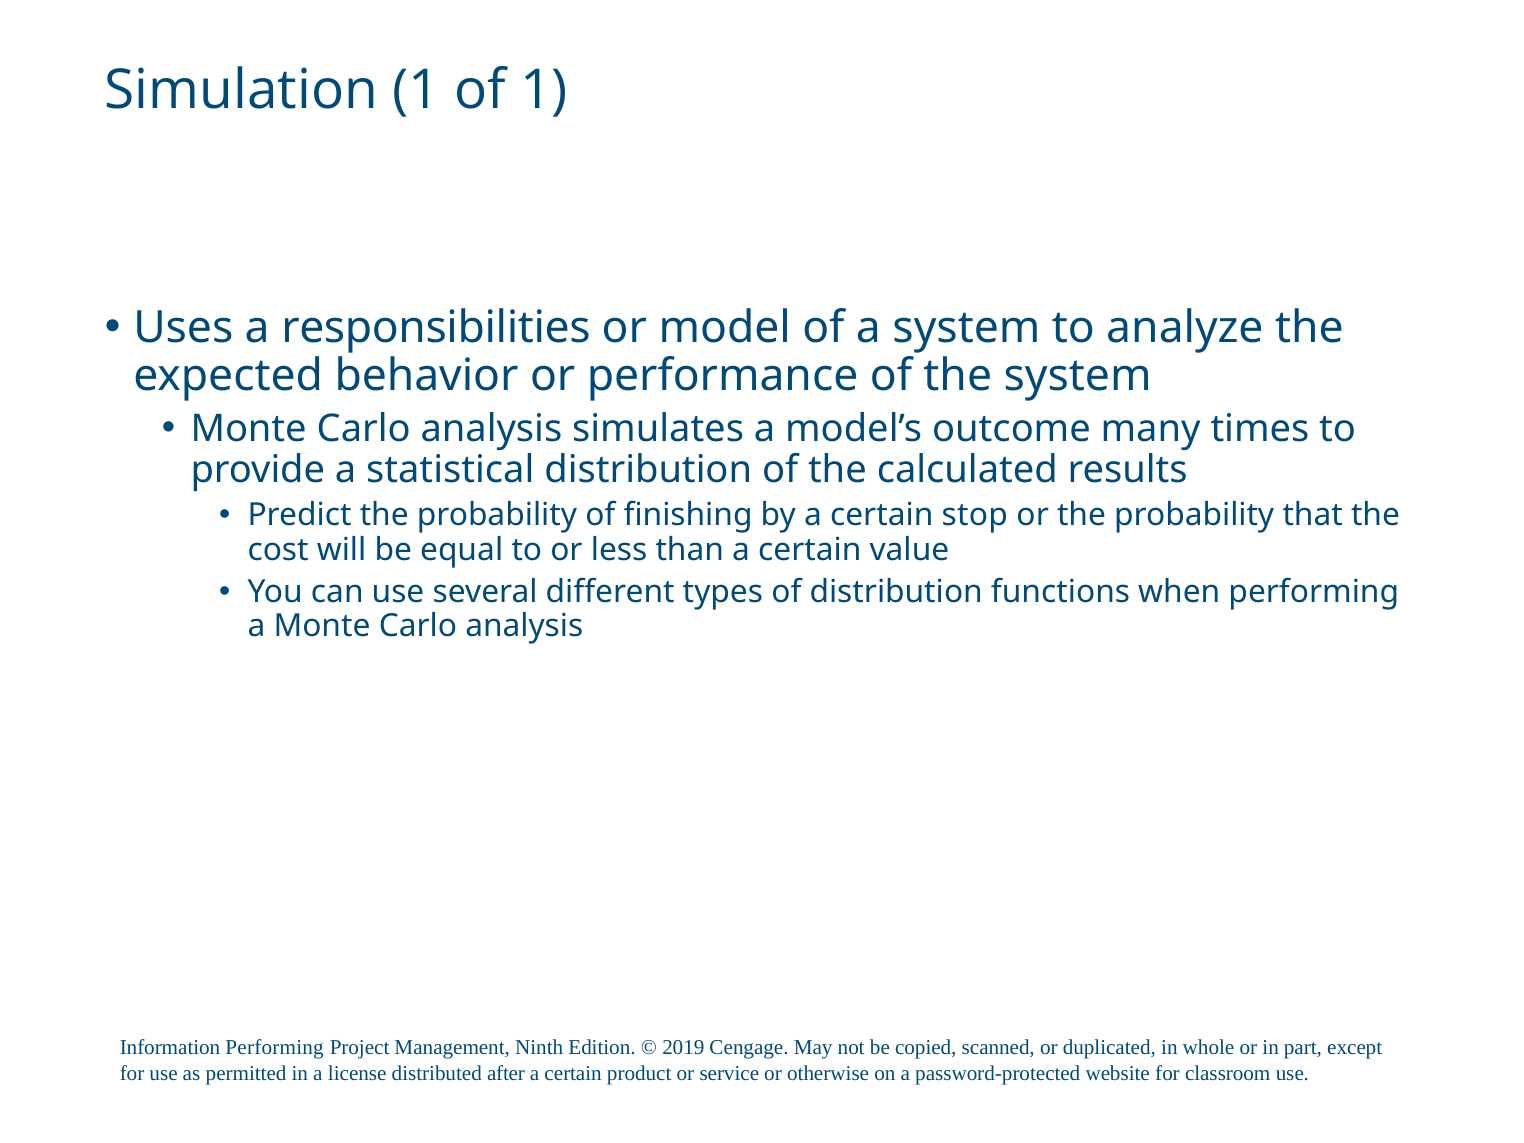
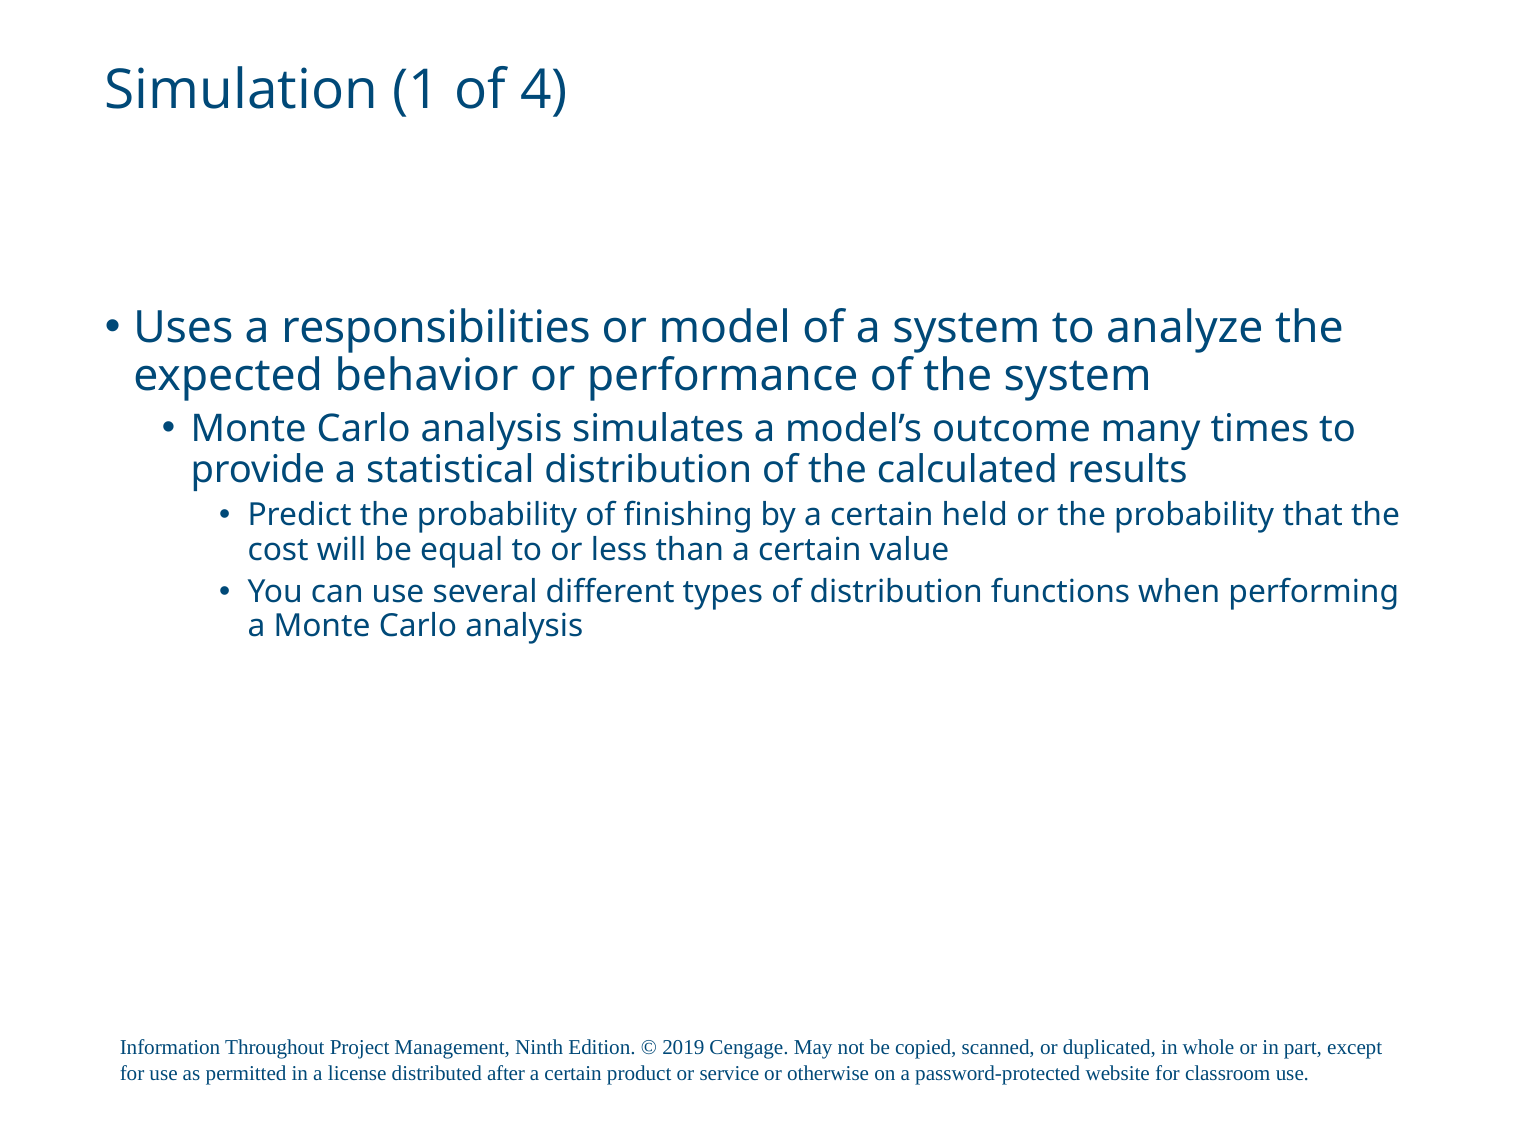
of 1: 1 -> 4
stop: stop -> held
Information Performing: Performing -> Throughout
